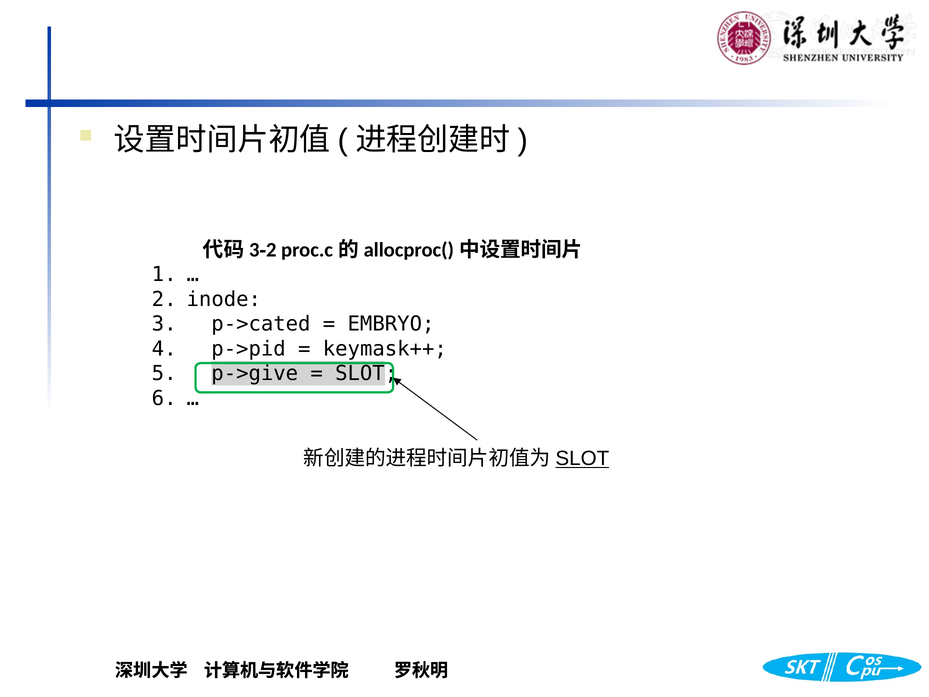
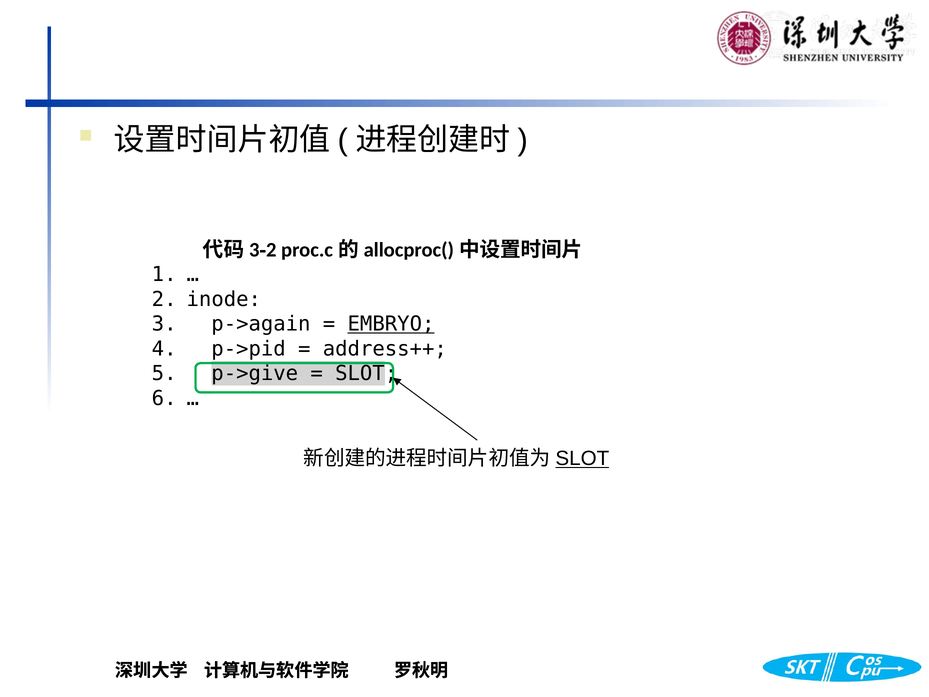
p->cated: p->cated -> p->again
EMBRYO underline: none -> present
keymask++: keymask++ -> address++
